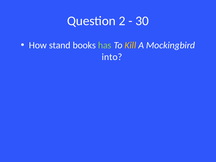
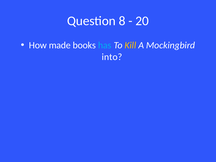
2: 2 -> 8
30: 30 -> 20
stand: stand -> made
has colour: light green -> light blue
